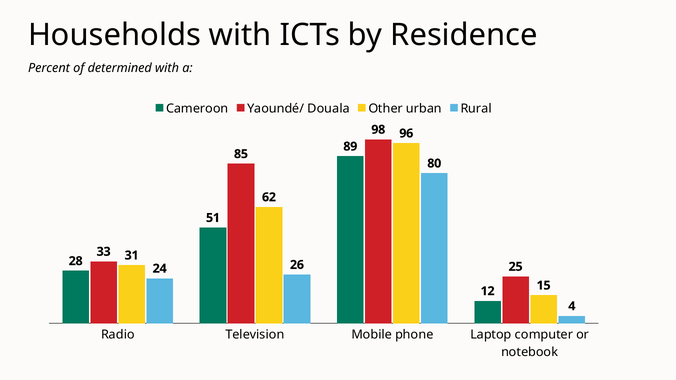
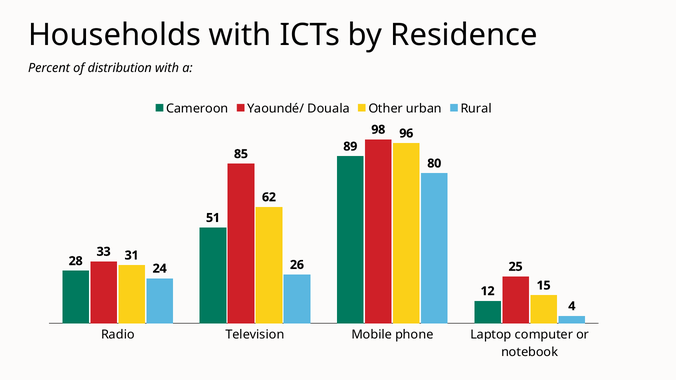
determined: determined -> distribution
